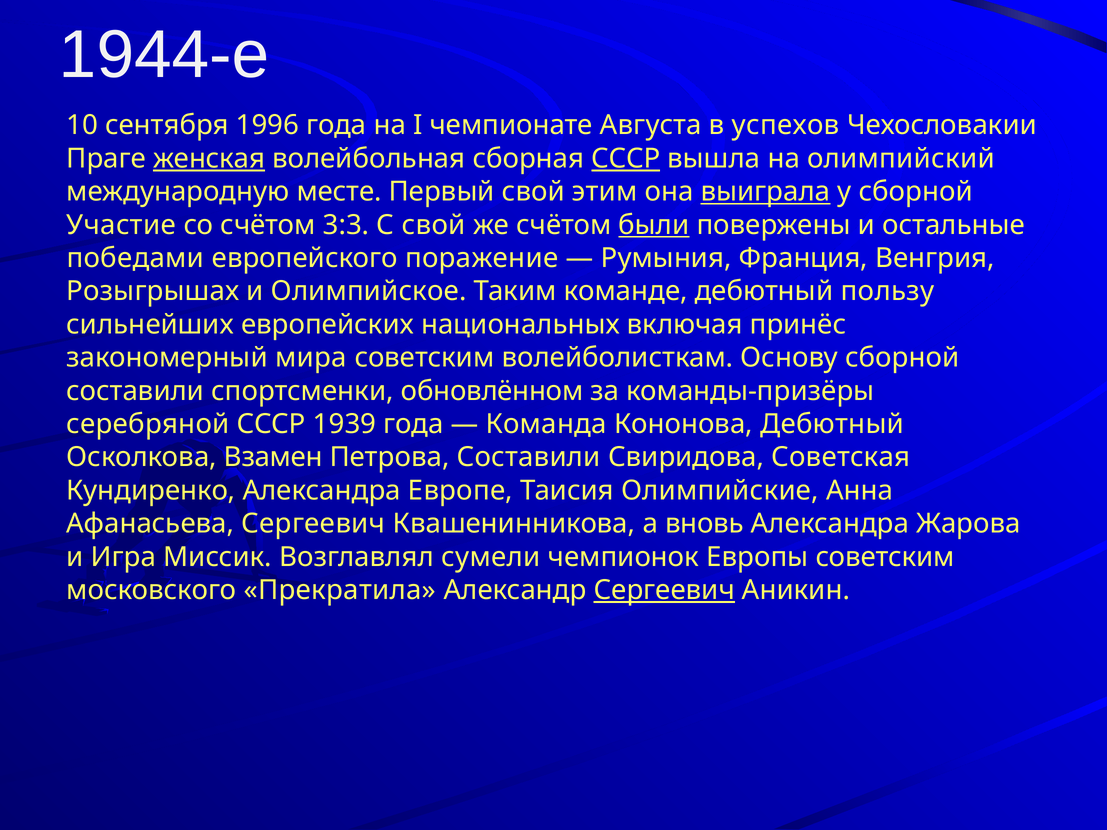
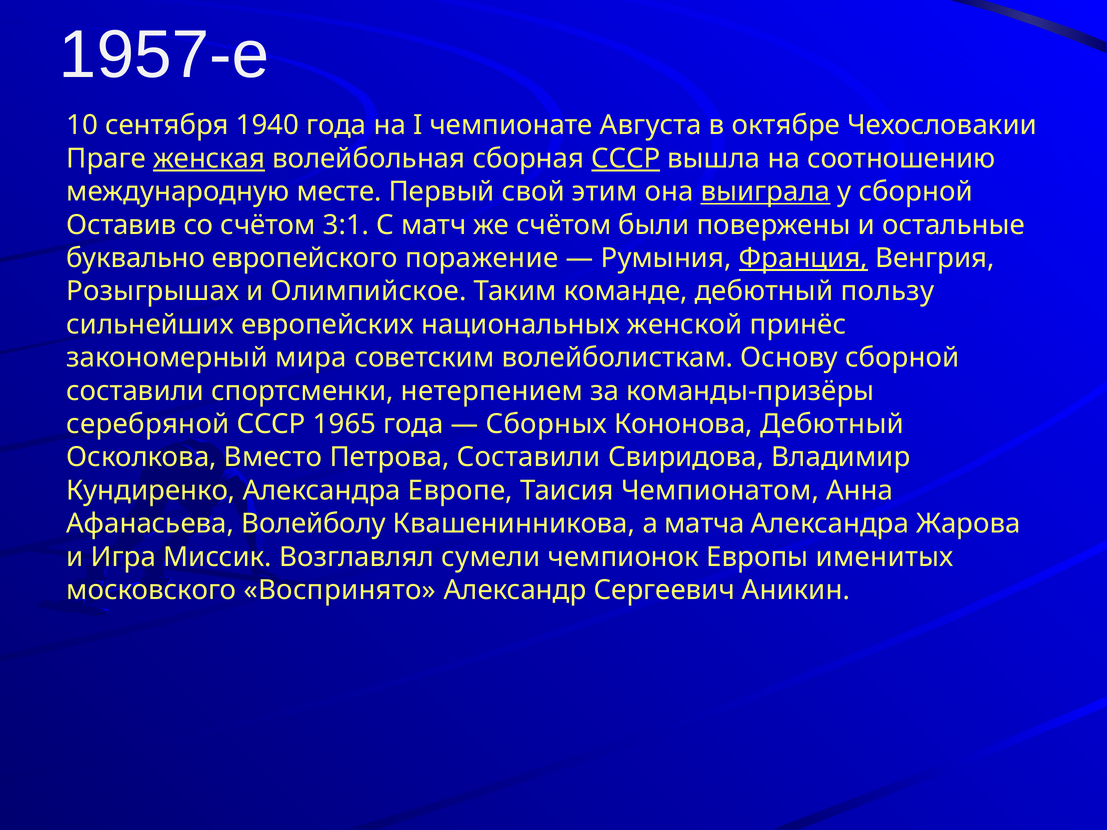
1944-е: 1944-е -> 1957-е
1996: 1996 -> 1940
успехов: успехов -> октябре
олимпийский: олимпийский -> соотношению
Участие: Участие -> Оставив
3:3: 3:3 -> 3:1
С свой: свой -> матч
были underline: present -> none
победами: победами -> буквально
Франция underline: none -> present
включая: включая -> женской
обновлённом: обновлённом -> нетерпением
1939: 1939 -> 1965
Команда: Команда -> Сборных
Взамен: Взамен -> Вместо
Советская: Советская -> Владимир
Олимпийские: Олимпийские -> Чемпионатом
Афанасьева Сергеевич: Сергеевич -> Волейболу
вновь: вновь -> матча
Европы советским: советским -> именитых
Прекратила: Прекратила -> Воспринято
Сергеевич at (664, 590) underline: present -> none
